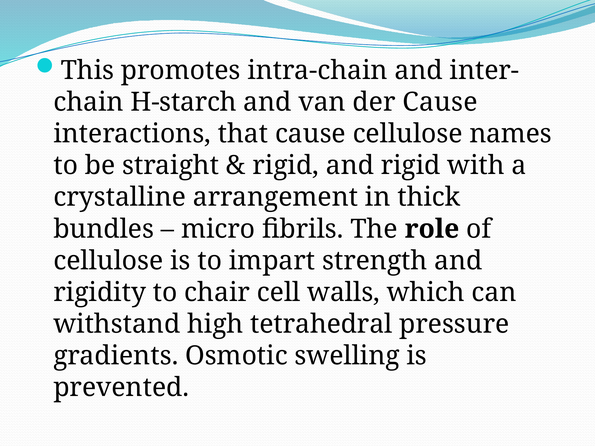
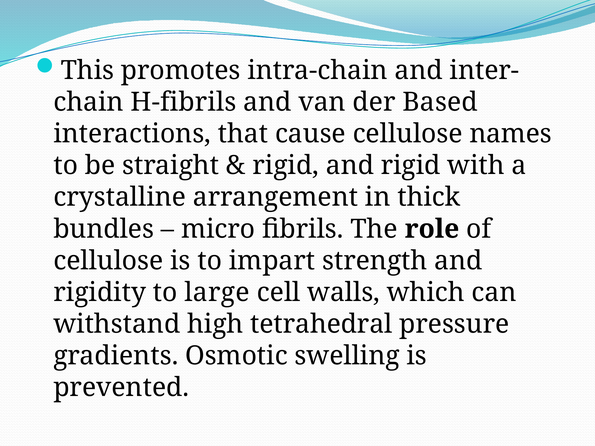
H-starch: H-starch -> H-fibrils
der Cause: Cause -> Based
chair: chair -> large
